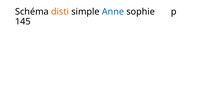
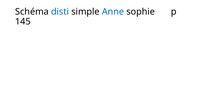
disti colour: orange -> blue
